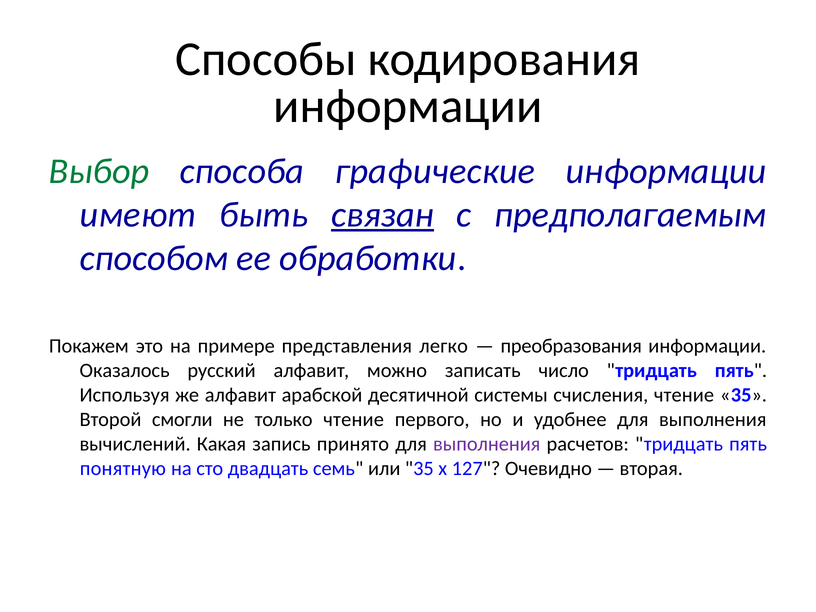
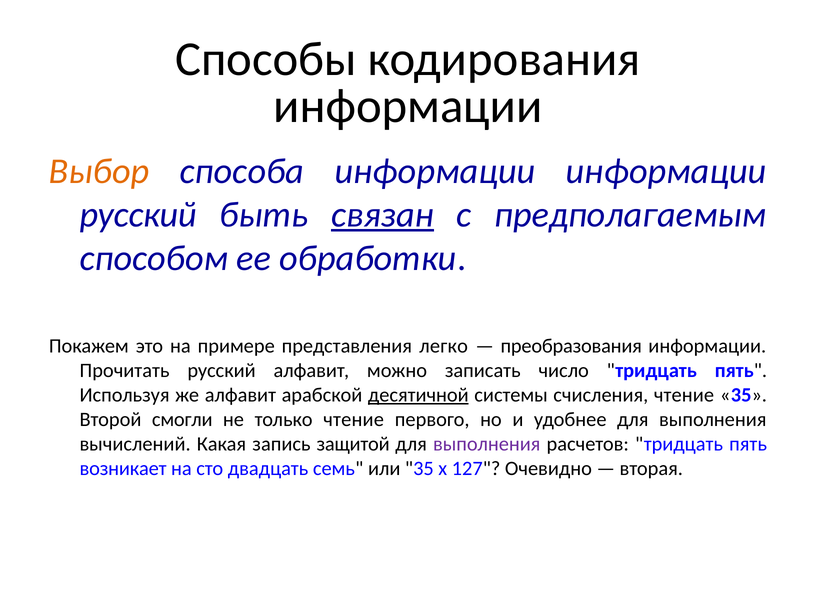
Выбор colour: green -> orange
способа графические: графические -> информации
имеют at (138, 215): имеют -> русский
Оказалось: Оказалось -> Прочитать
десятичной underline: none -> present
принято: принято -> защитой
понятную: понятную -> возникает
